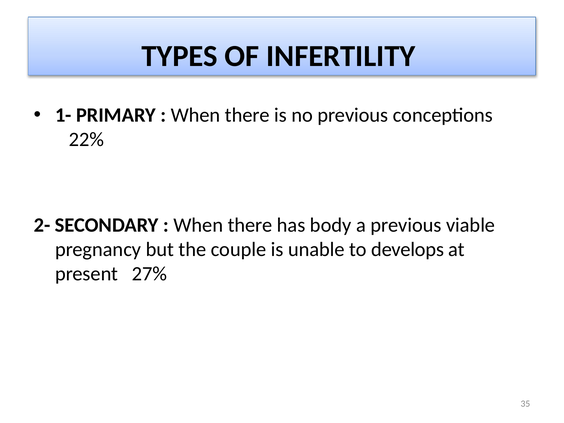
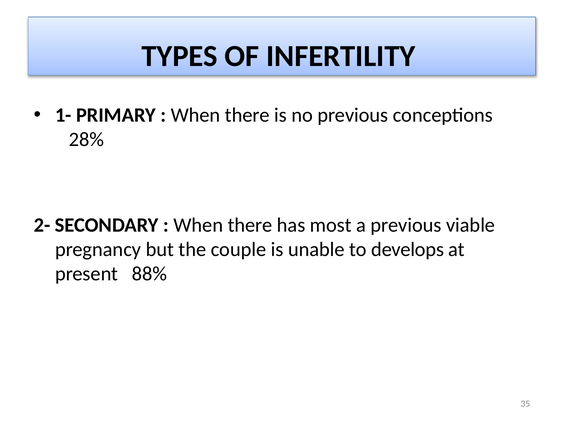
22%: 22% -> 28%
body: body -> most
27%: 27% -> 88%
